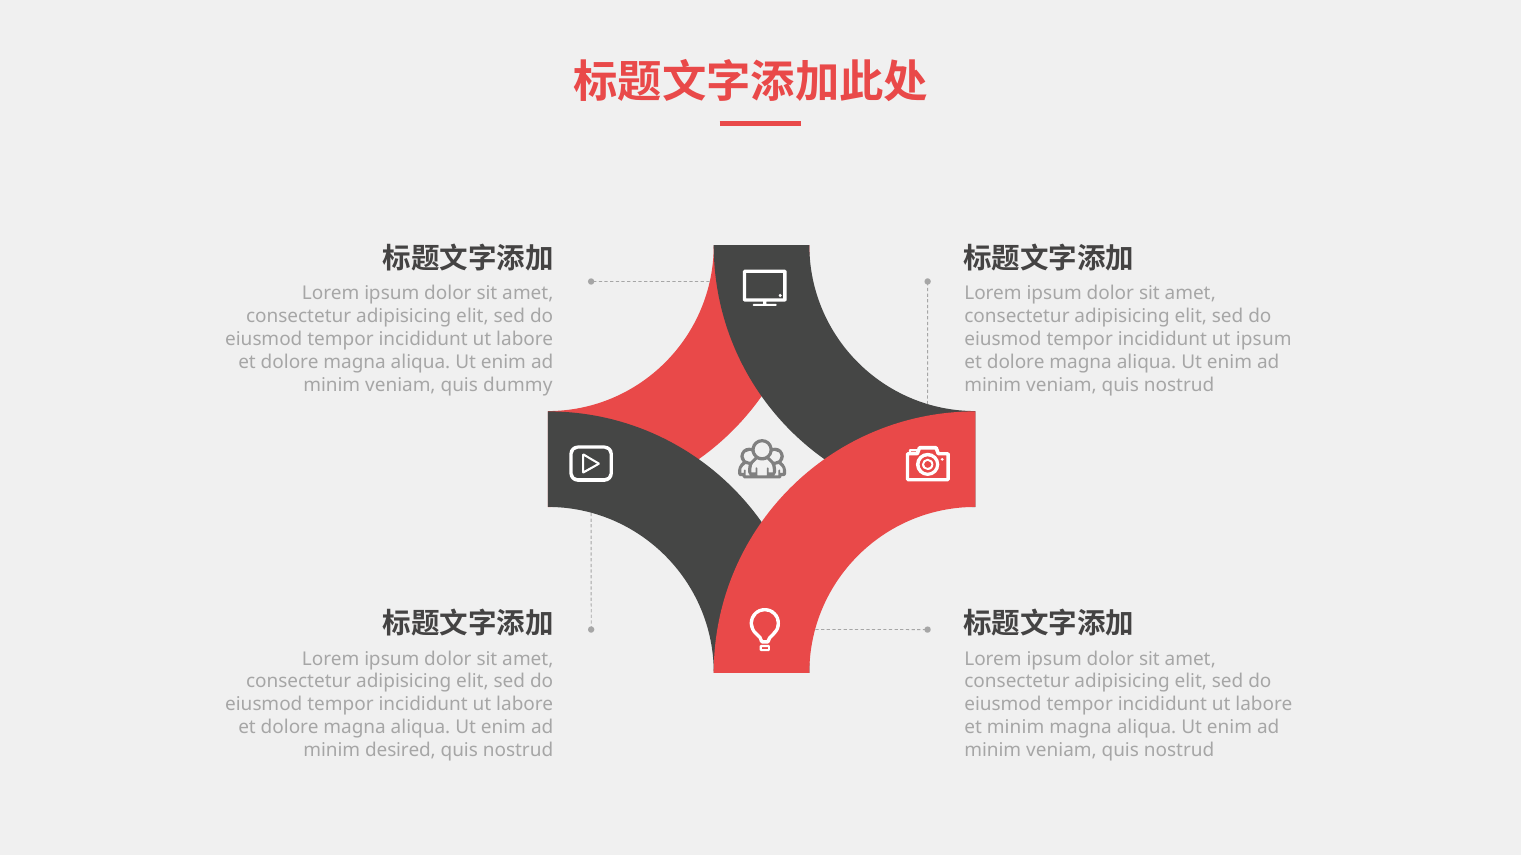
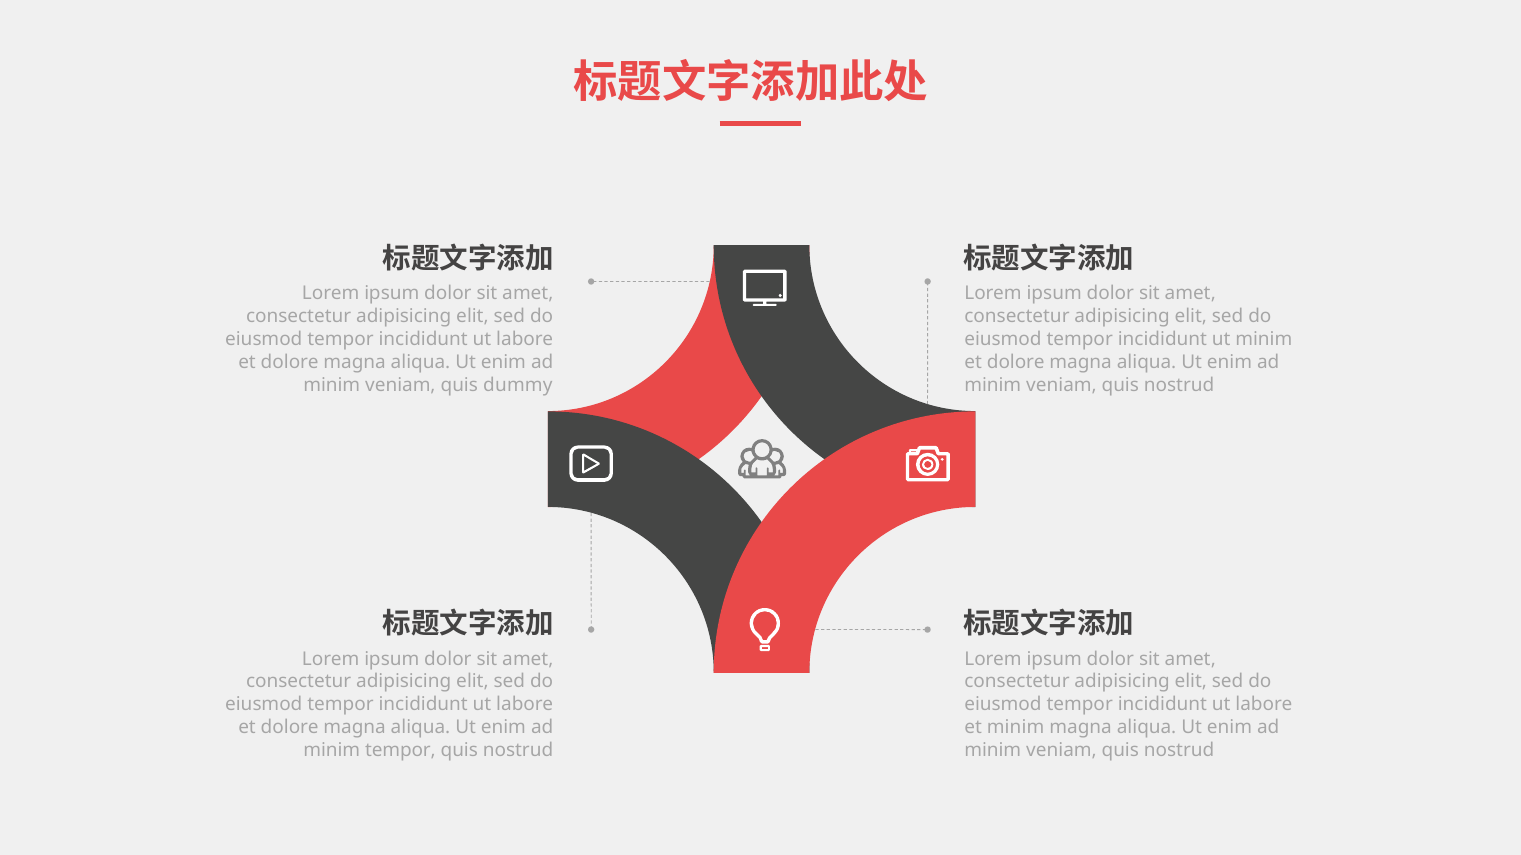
ut ipsum: ipsum -> minim
minim desired: desired -> tempor
